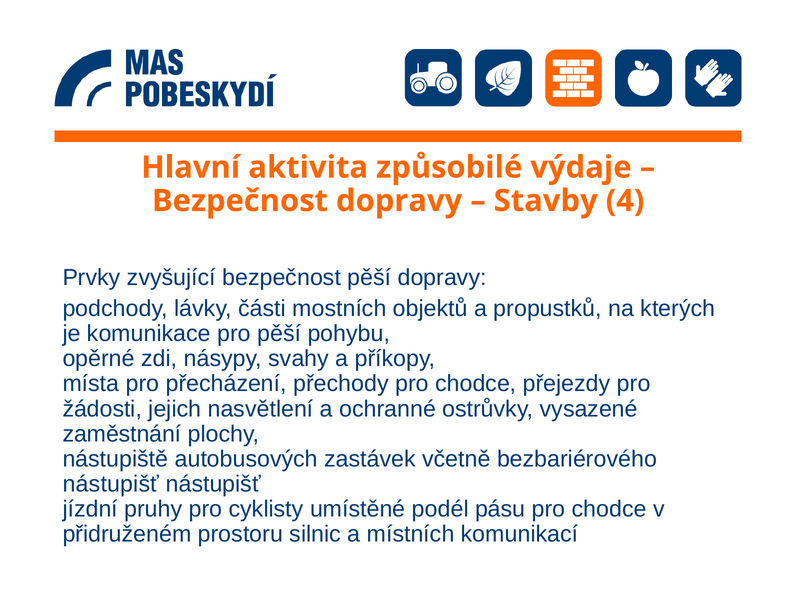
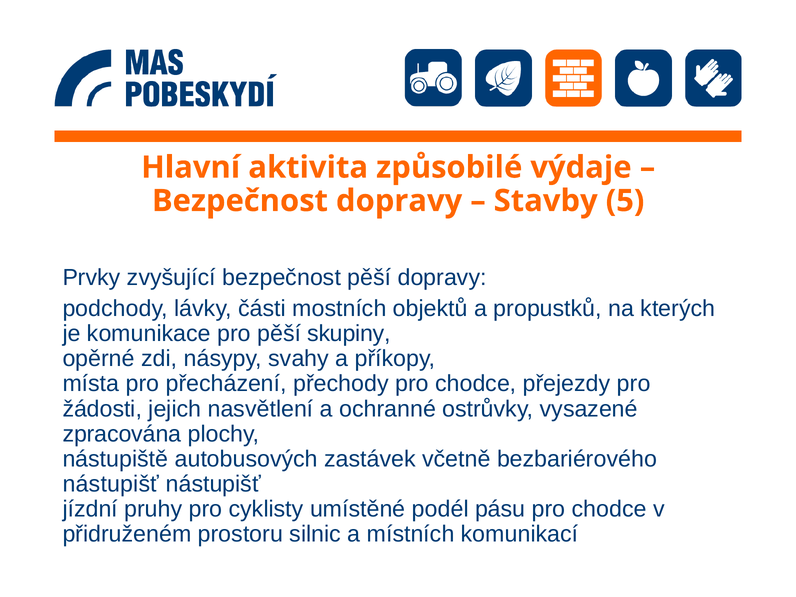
4: 4 -> 5
pohybu: pohybu -> skupiny
zaměstnání: zaměstnání -> zpracována
